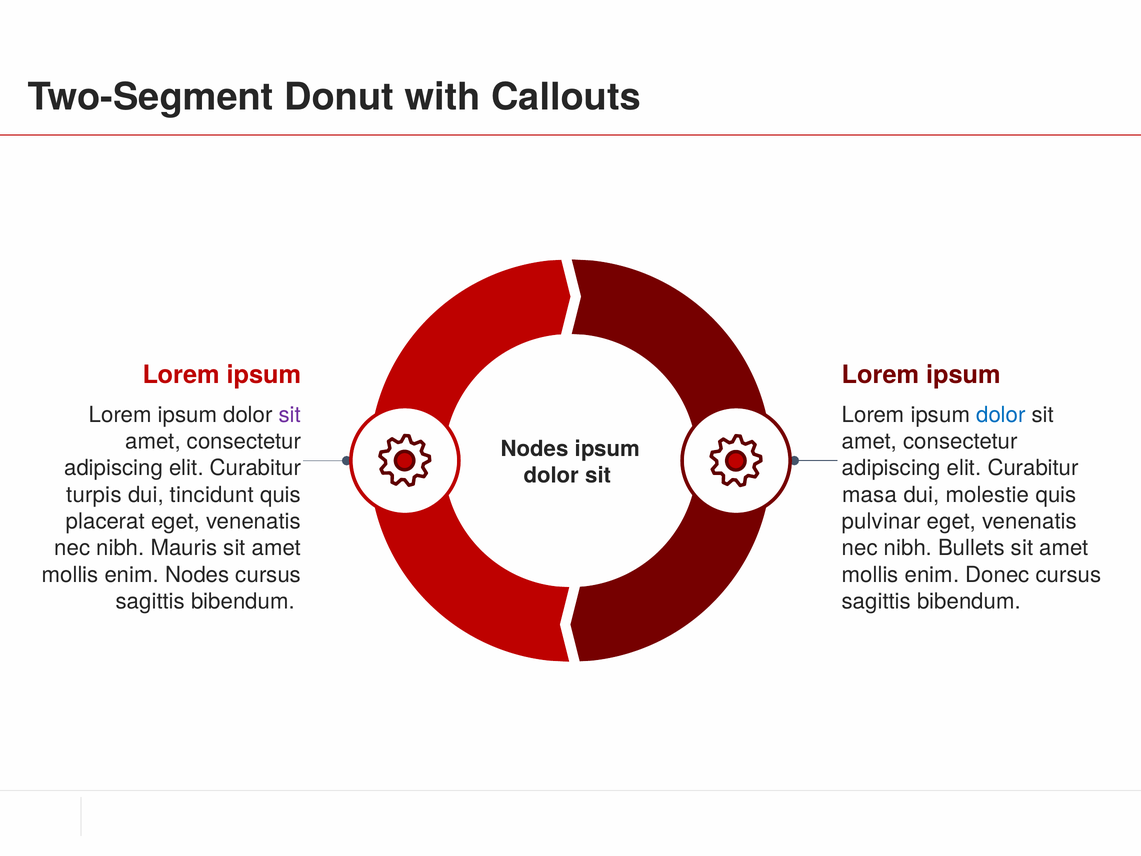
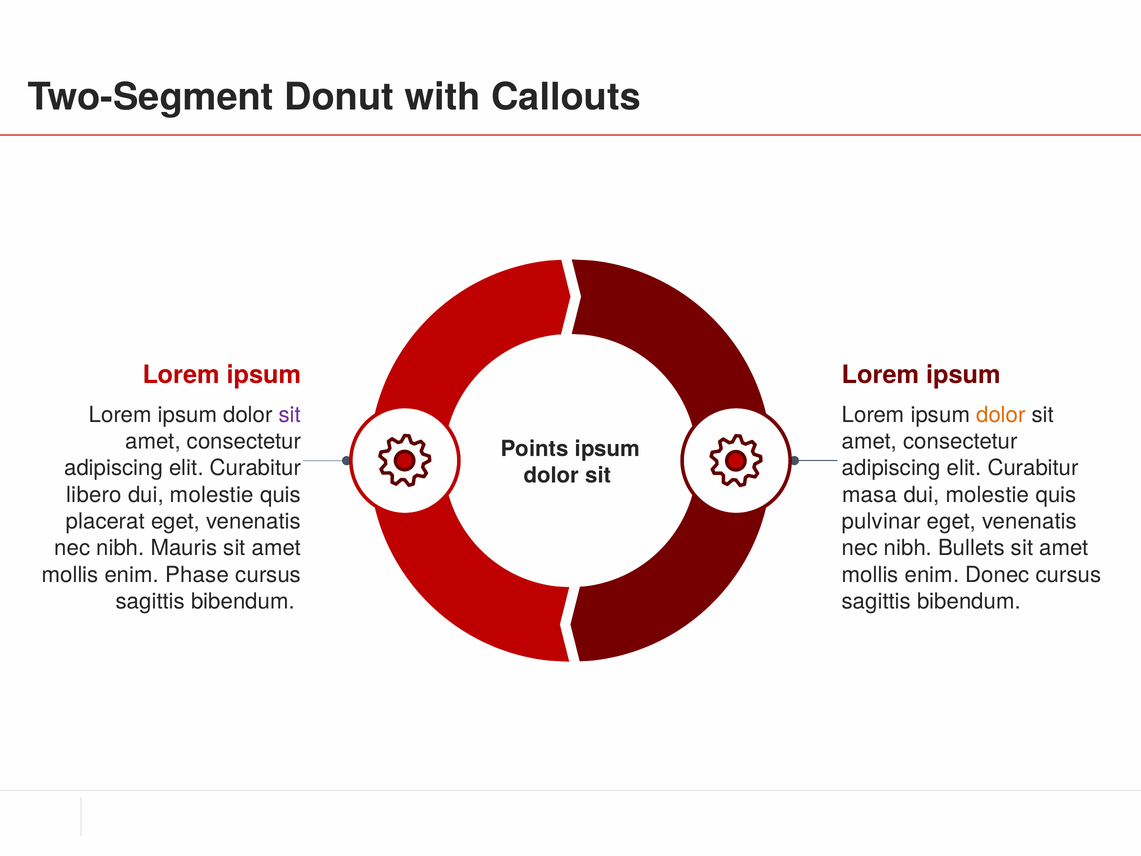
dolor at (1001, 415) colour: blue -> orange
Nodes at (535, 449): Nodes -> Points
turpis: turpis -> libero
tincidunt at (212, 495): tincidunt -> molestie
enim Nodes: Nodes -> Phase
